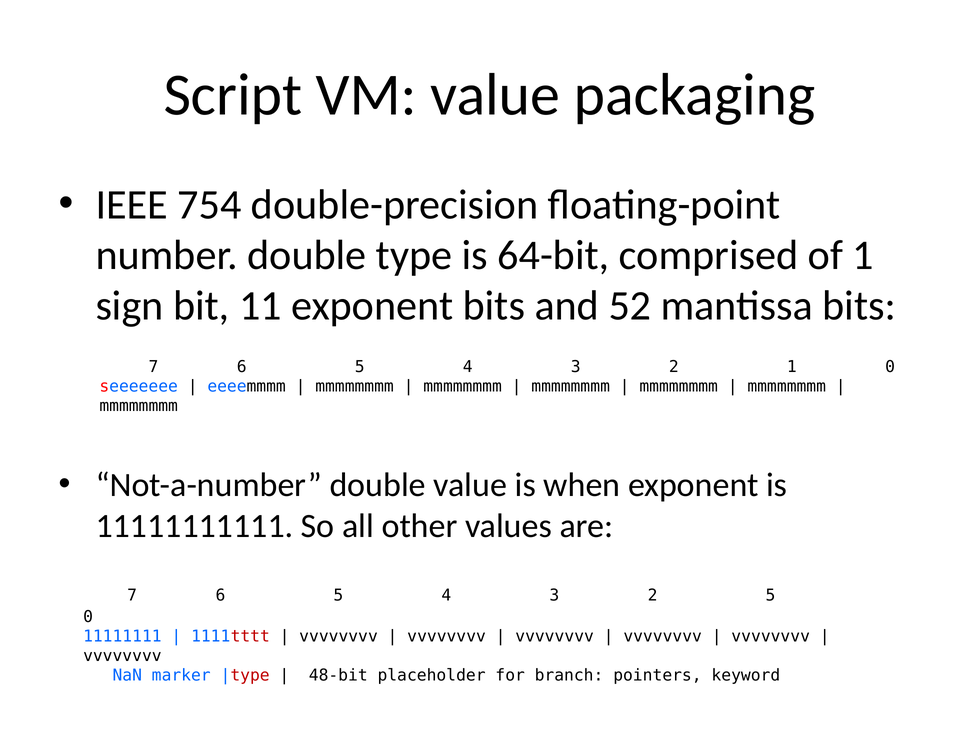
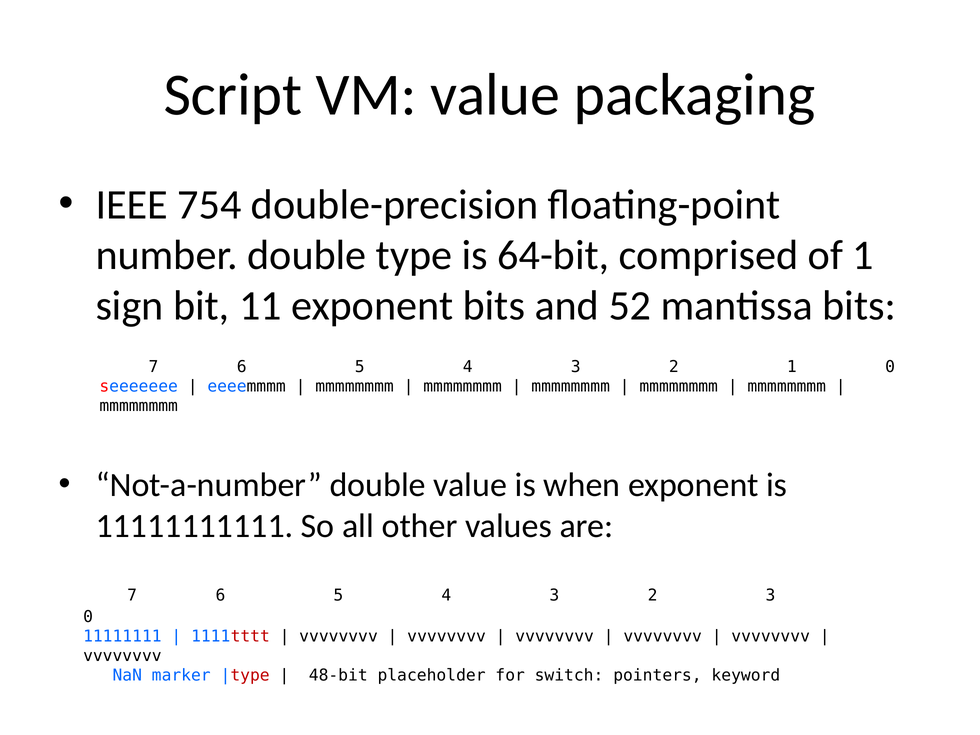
2 5: 5 -> 3
branch: branch -> switch
